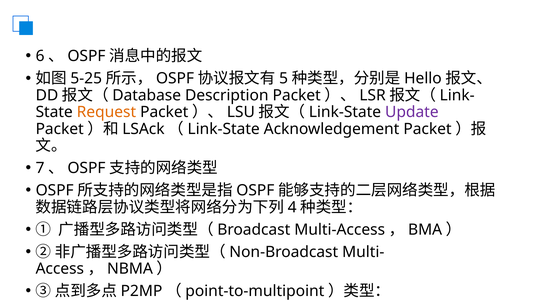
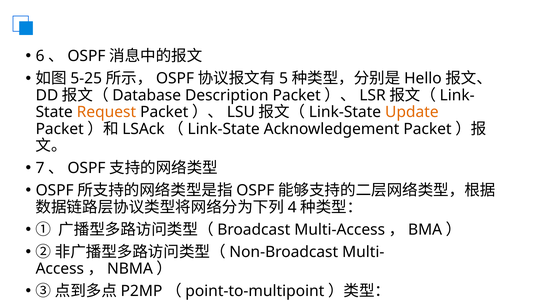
Update colour: purple -> orange
